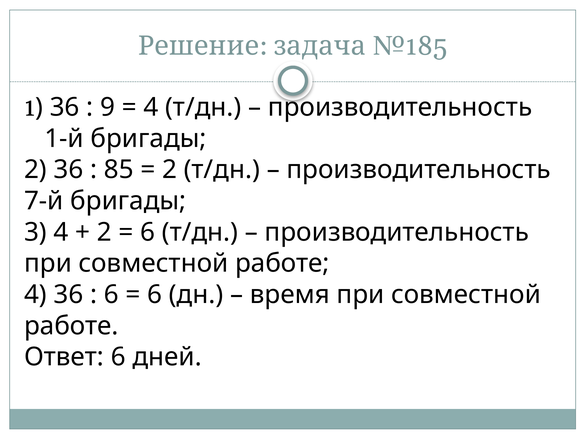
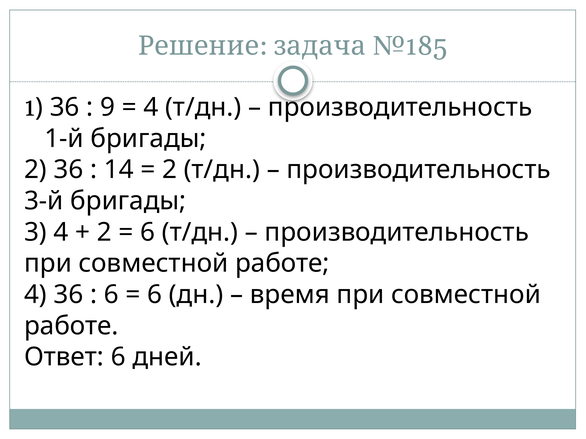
85: 85 -> 14
7-й: 7-й -> 3-й
